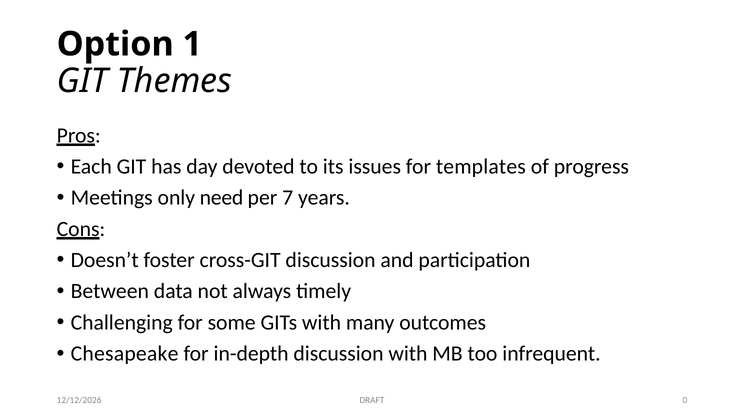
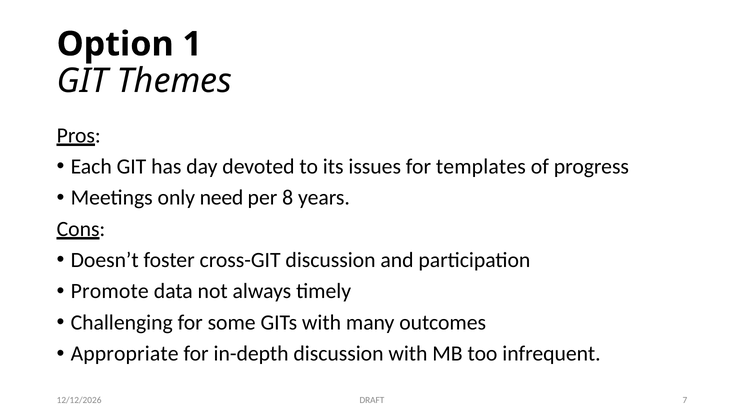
7: 7 -> 8
Between: Between -> Promote
Chesapeake: Chesapeake -> Appropriate
0: 0 -> 7
